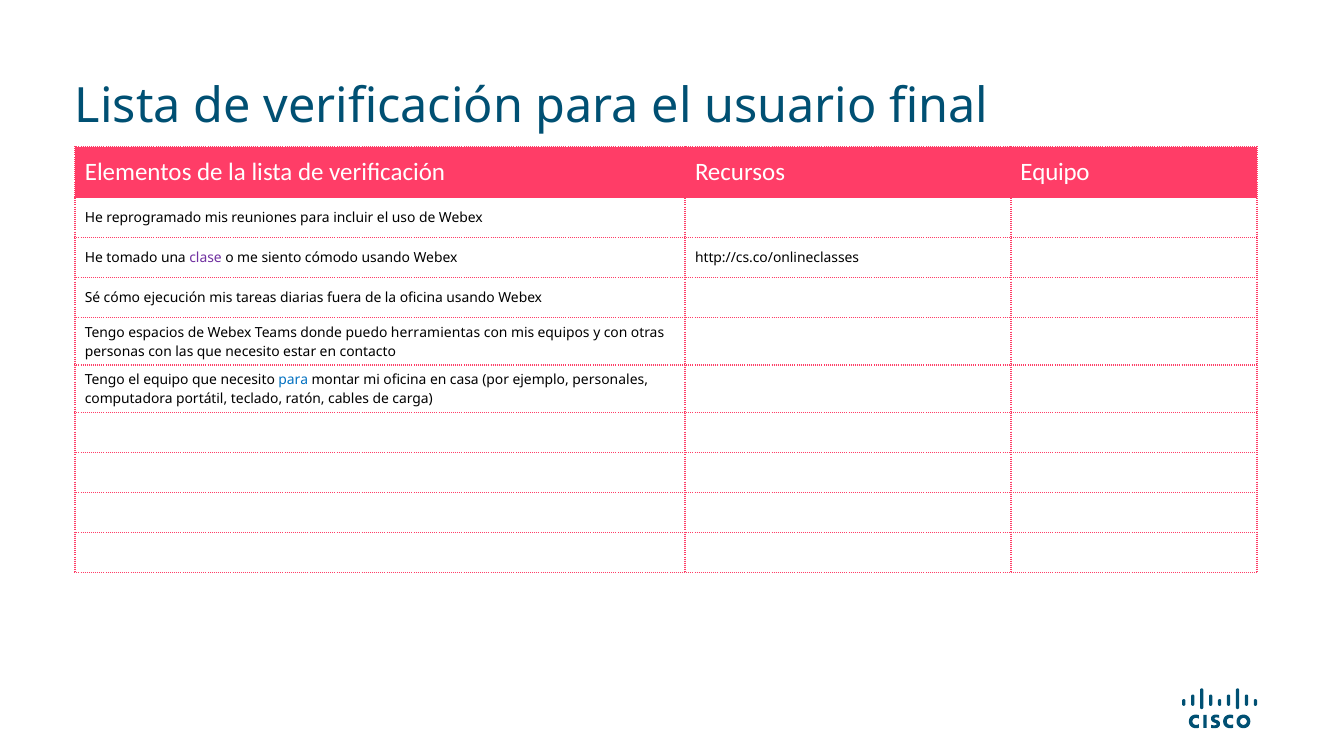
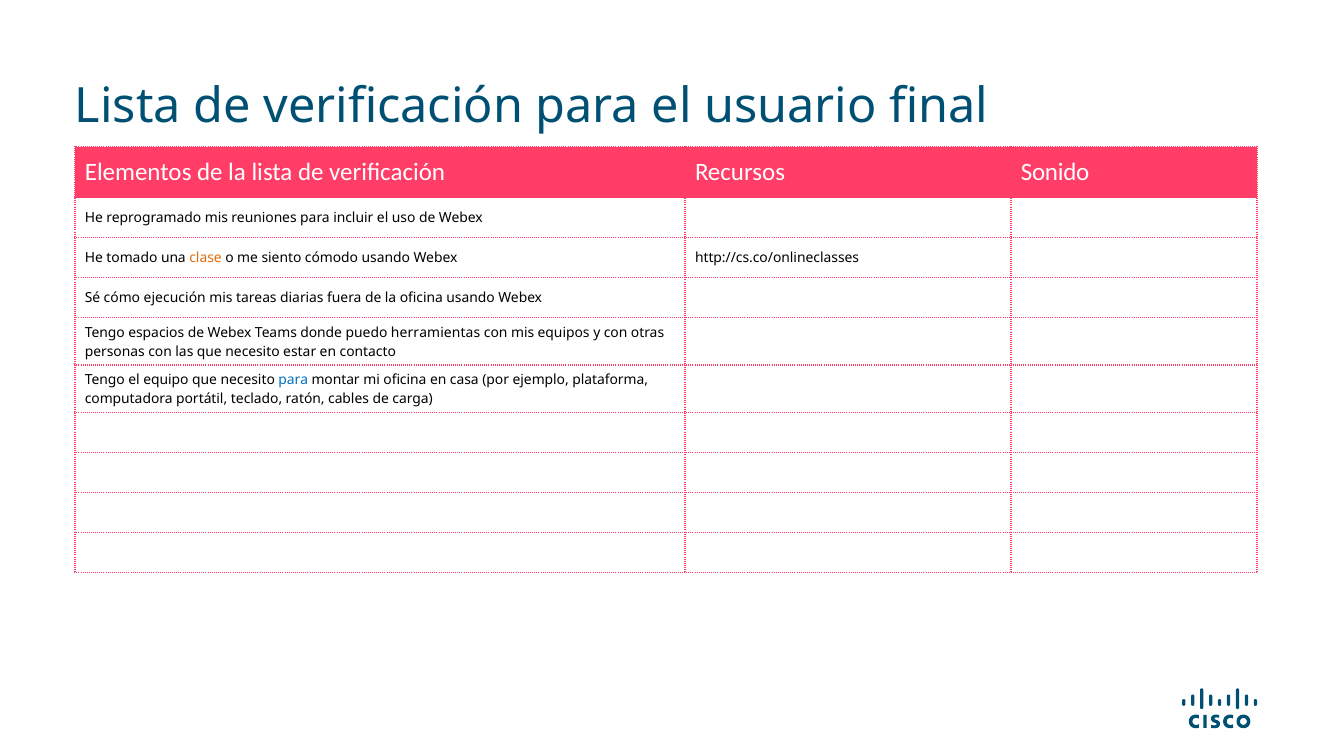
Recursos Equipo: Equipo -> Sonido
clase colour: purple -> orange
personales: personales -> plataforma
